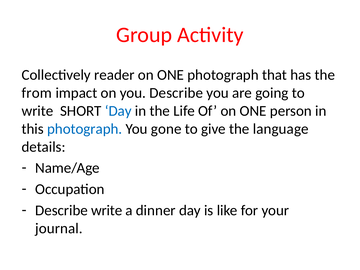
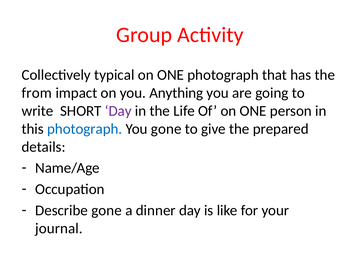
reader: reader -> typical
you Describe: Describe -> Anything
Day at (118, 111) colour: blue -> purple
language: language -> prepared
Describe write: write -> gone
